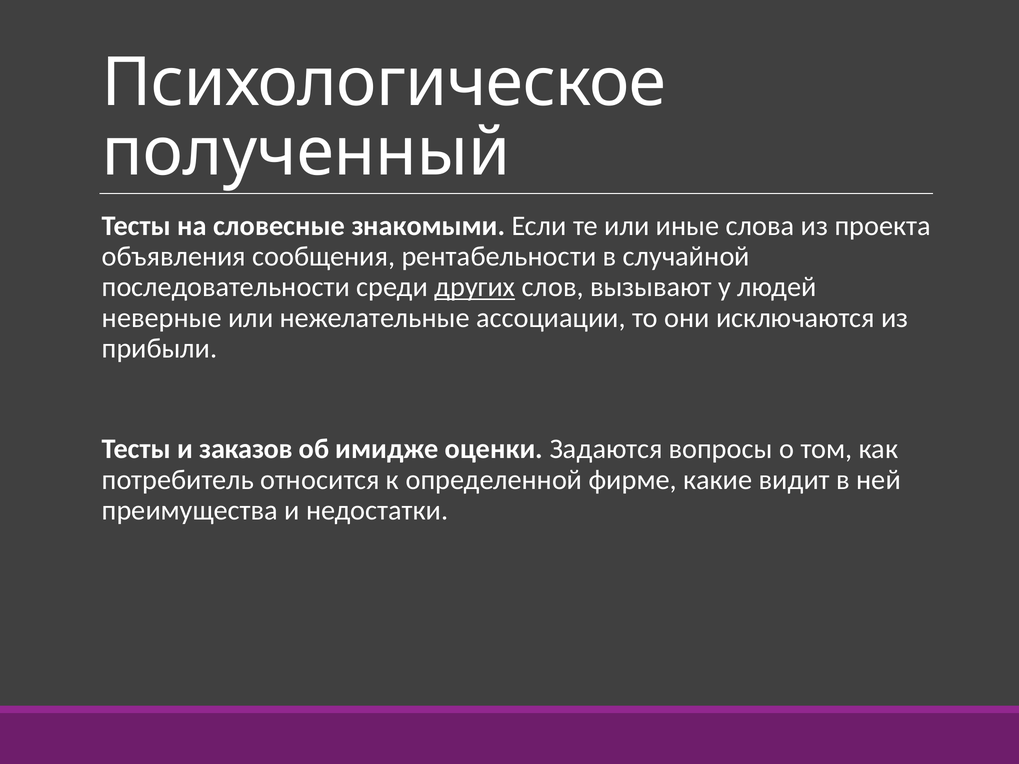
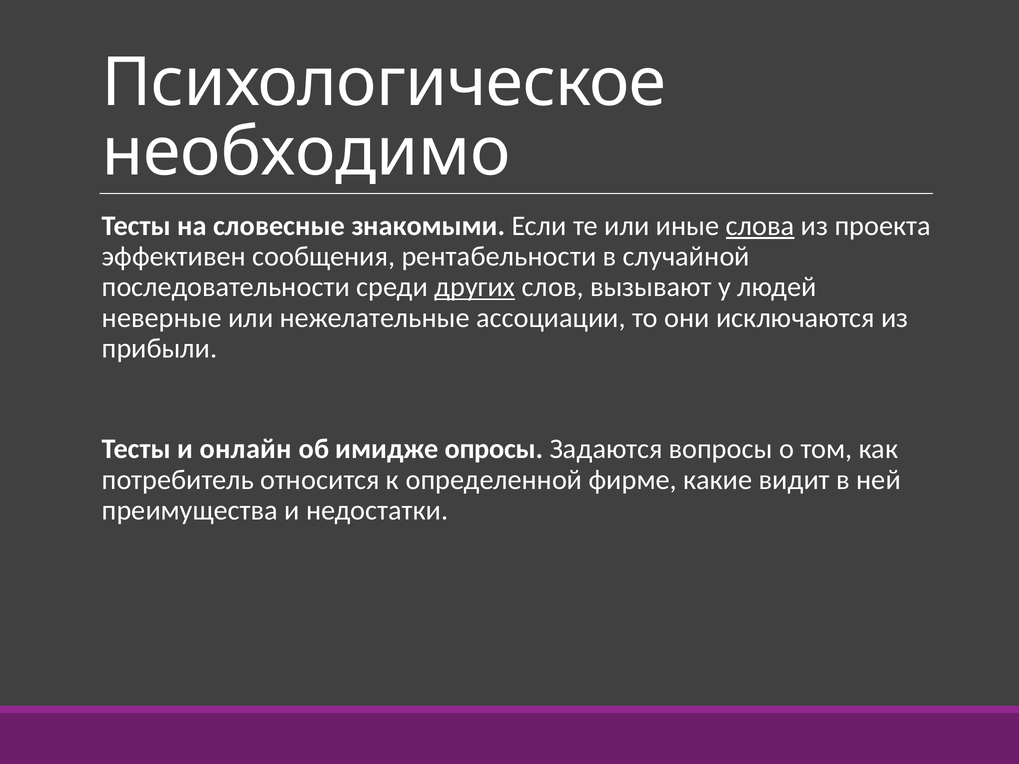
полученный: полученный -> необходимо
слова underline: none -> present
объявления: объявления -> эффективен
заказов: заказов -> онлайн
оценки: оценки -> опросы
